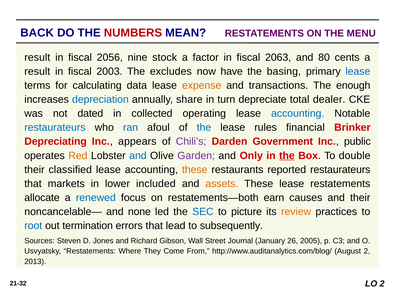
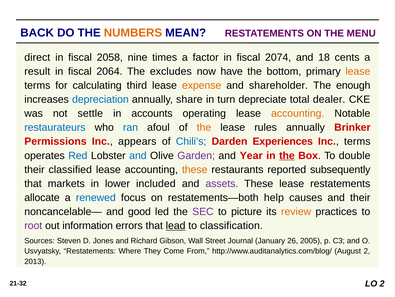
NUMBERS colour: red -> orange
result at (37, 57): result -> direct
2056: 2056 -> 2058
stock: stock -> times
2063: 2063 -> 2074
80: 80 -> 18
2003: 2003 -> 2064
basing: basing -> bottom
lease at (358, 71) colour: blue -> orange
data: data -> third
transactions: transactions -> shareholder
dated: dated -> settle
collected: collected -> accounts
accounting at (298, 113) colour: blue -> orange
the at (204, 127) colour: blue -> orange
rules ﬁnancial: ﬁnancial -> annually
Depreciating: Depreciating -> Permissions
Chili’s colour: purple -> blue
Government: Government -> Experiences
Inc public: public -> terms
Red colour: orange -> blue
Only: Only -> Year
reported restaurateurs: restaurateurs -> subsequently
assets colour: orange -> purple
earn: earn -> help
none: none -> good
SEC colour: blue -> purple
root colour: blue -> purple
termination: termination -> information
lead underline: none -> present
subsequently: subsequently -> classification
